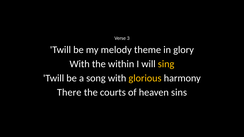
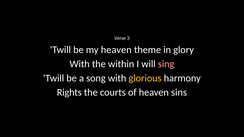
my melody: melody -> heaven
sing colour: yellow -> pink
There: There -> Rights
